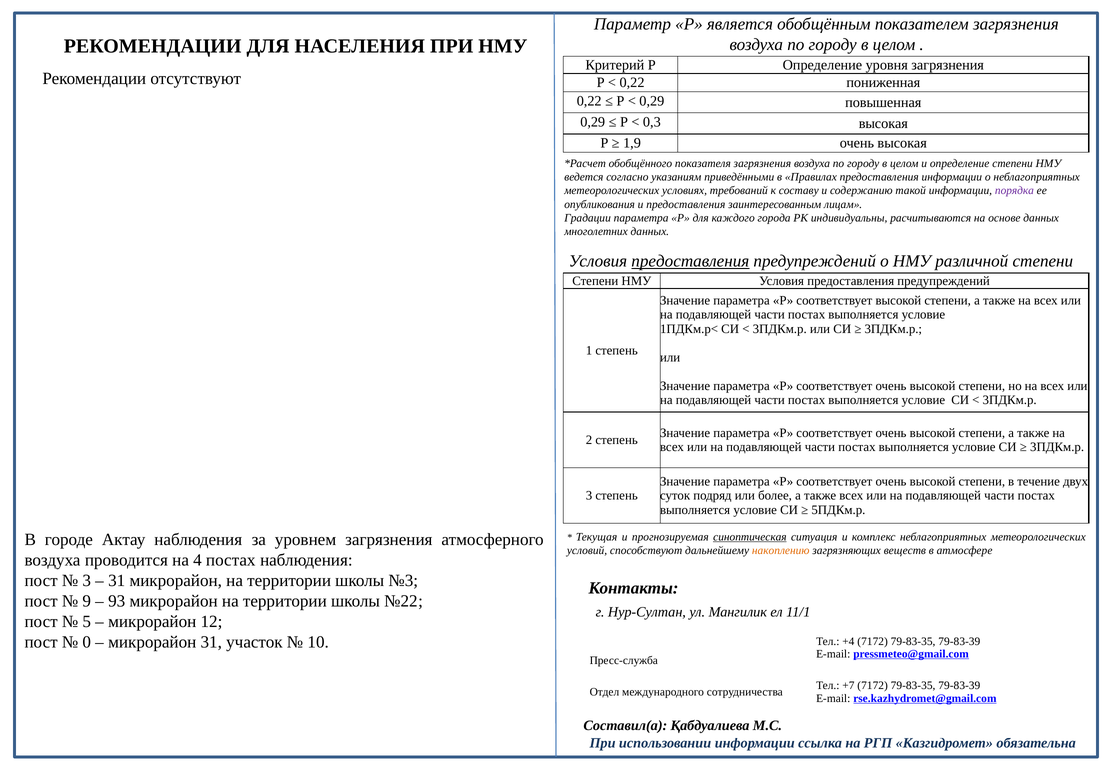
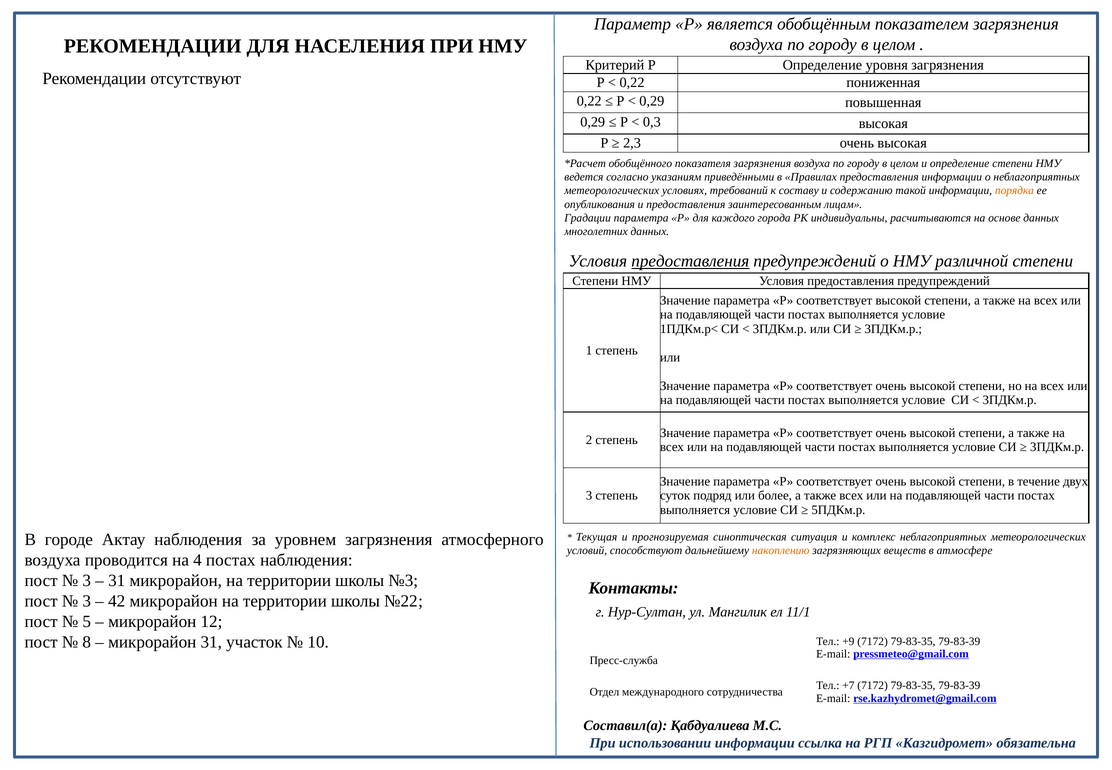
1,9: 1,9 -> 2,3
порядка colour: purple -> orange
синоптическая underline: present -> none
9 at (87, 601): 9 -> 3
93: 93 -> 42
0: 0 -> 8
+4: +4 -> +9
